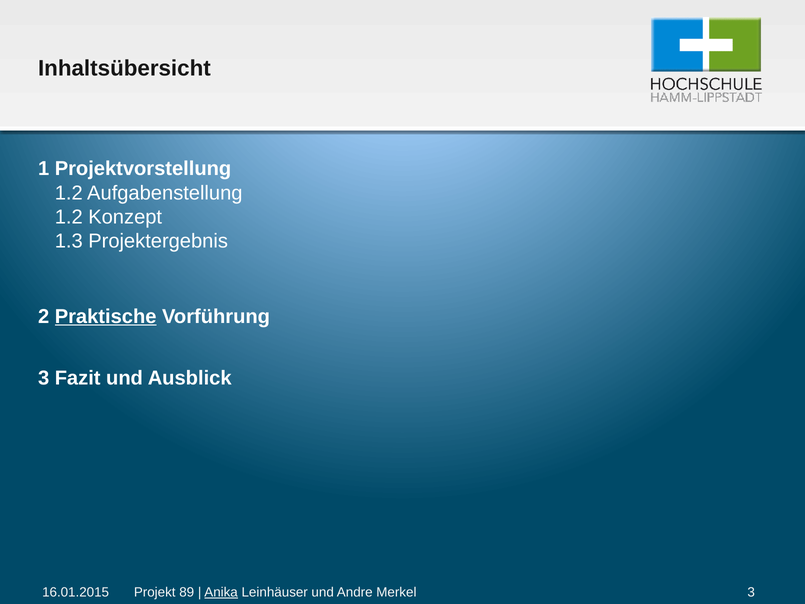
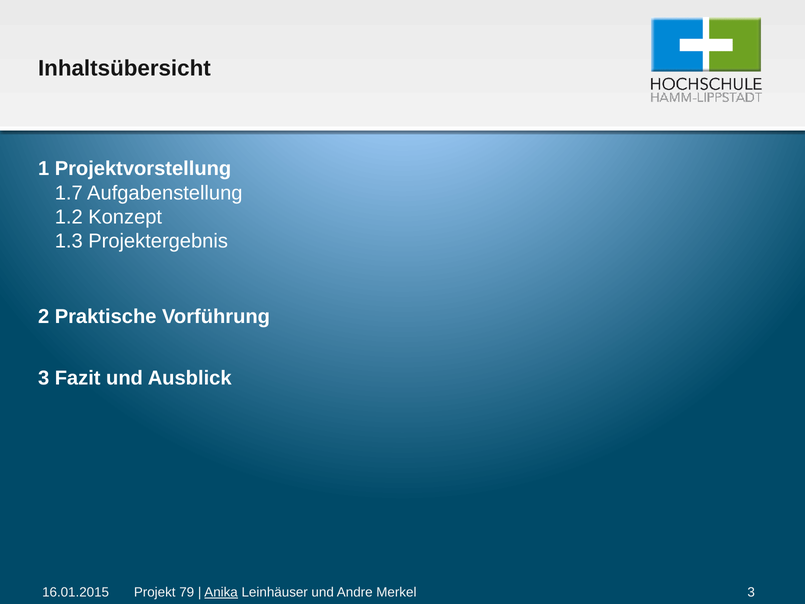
1.2 at (69, 193): 1.2 -> 1.7
Praktische underline: present -> none
89: 89 -> 79
